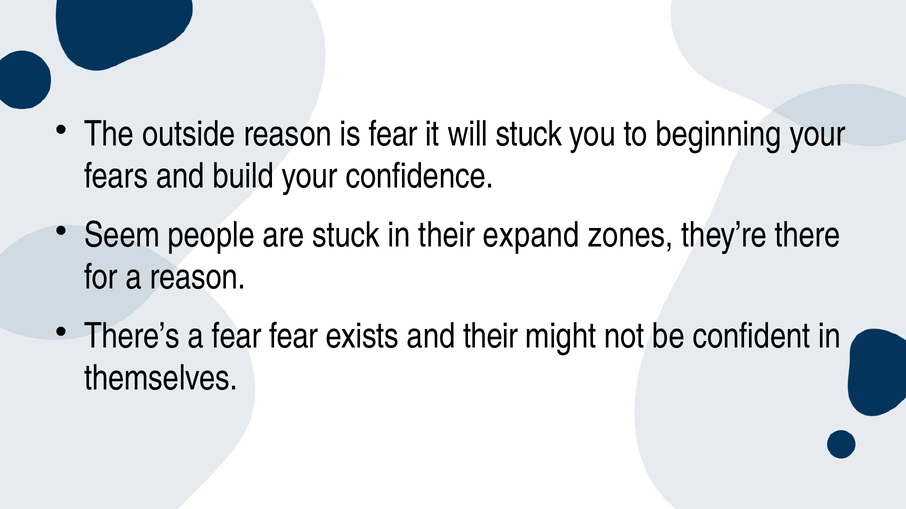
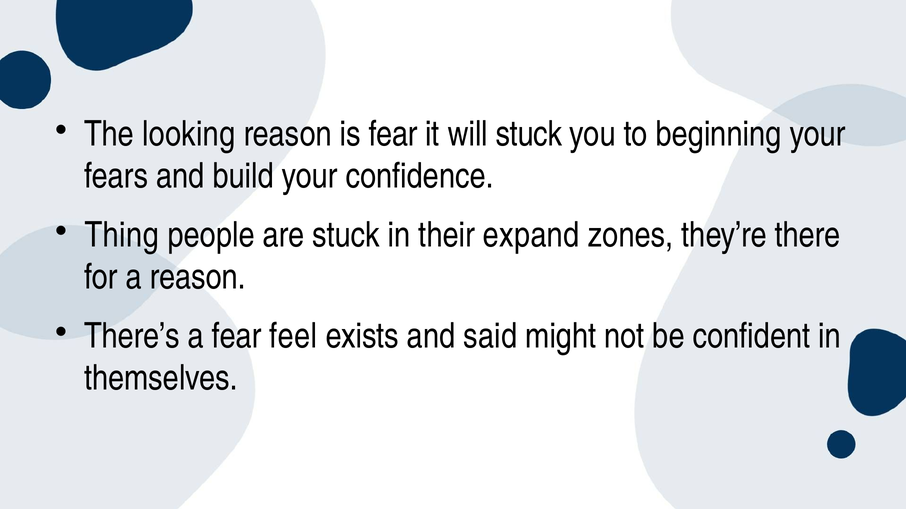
outside: outside -> looking
Seem: Seem -> Thing
fear fear: fear -> feel
and their: their -> said
